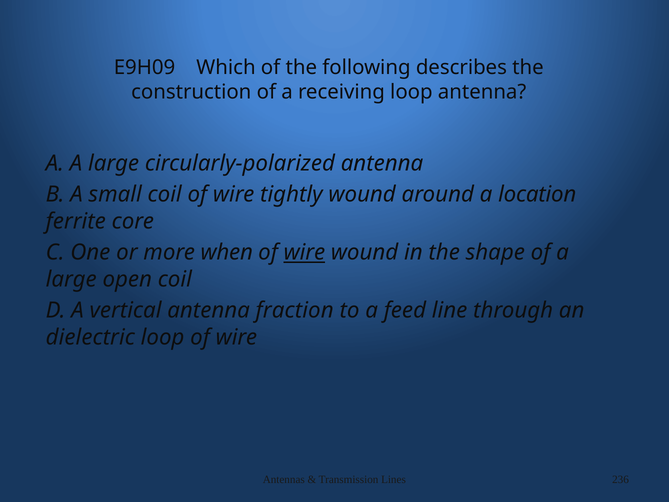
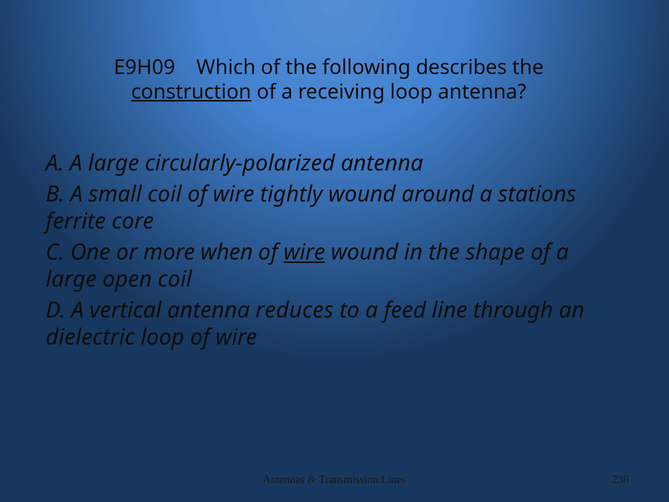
construction underline: none -> present
location: location -> stations
fraction: fraction -> reduces
